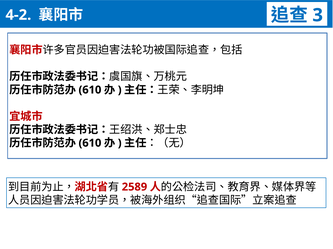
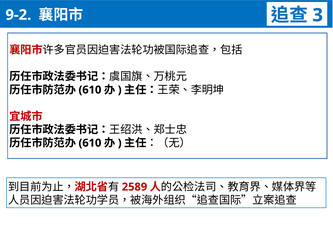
4-2: 4-2 -> 9-2
